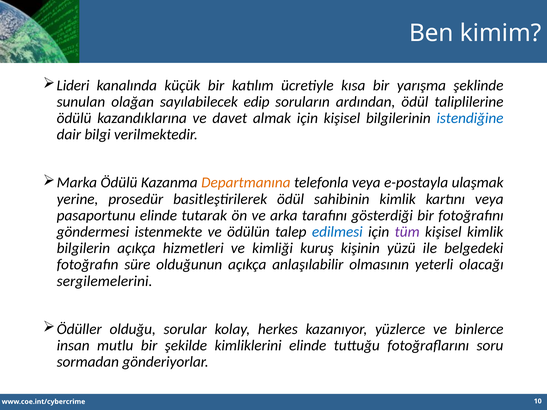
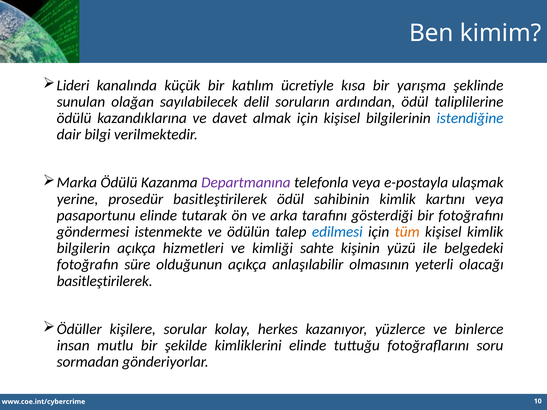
edip: edip -> delil
Departmanına colour: orange -> purple
tüm colour: purple -> orange
kuruş: kuruş -> sahte
sergilemelerini at (105, 281): sergilemelerini -> basitleştirilerek
olduğu: olduğu -> kişilere
